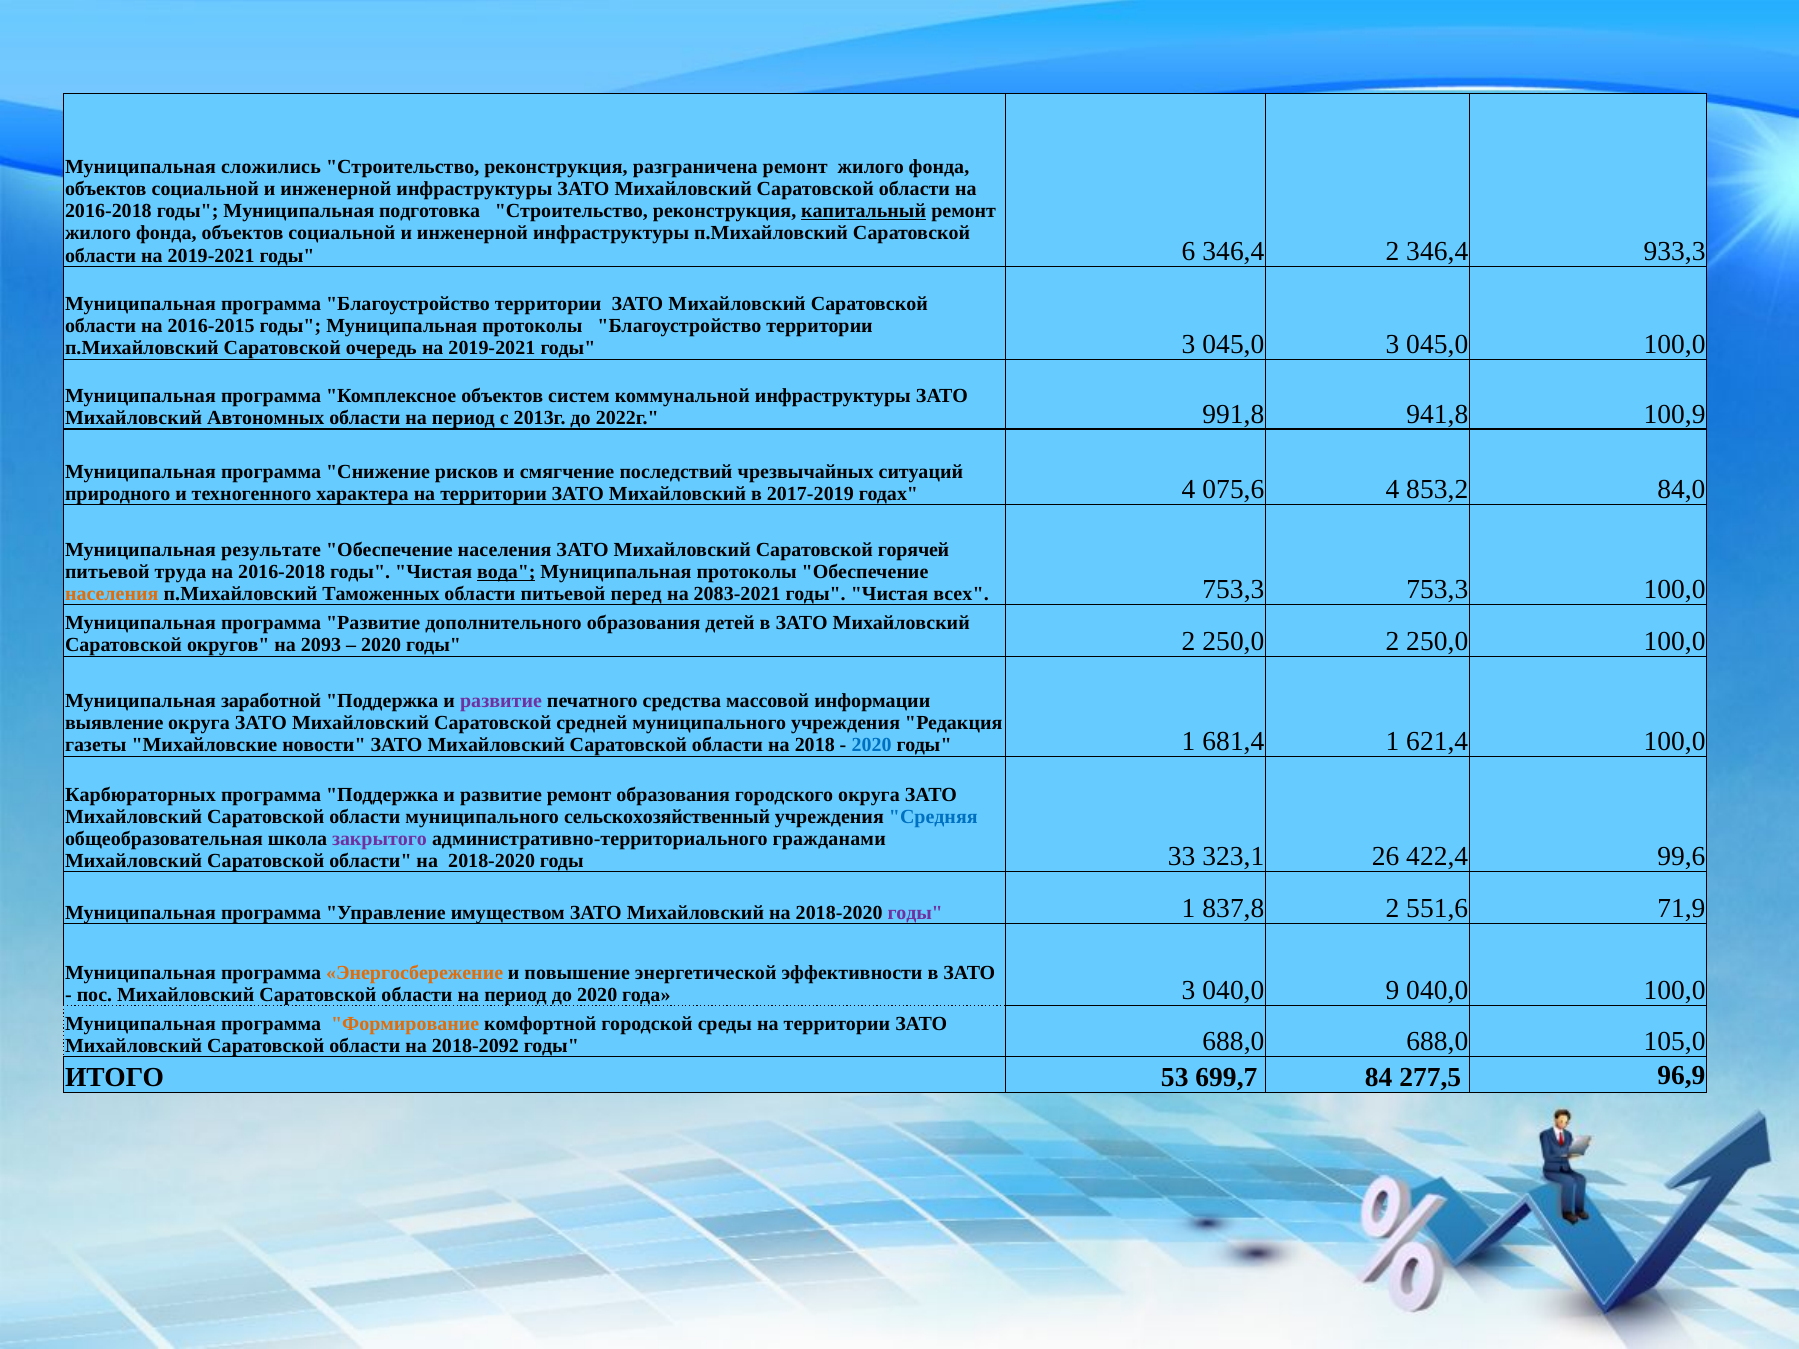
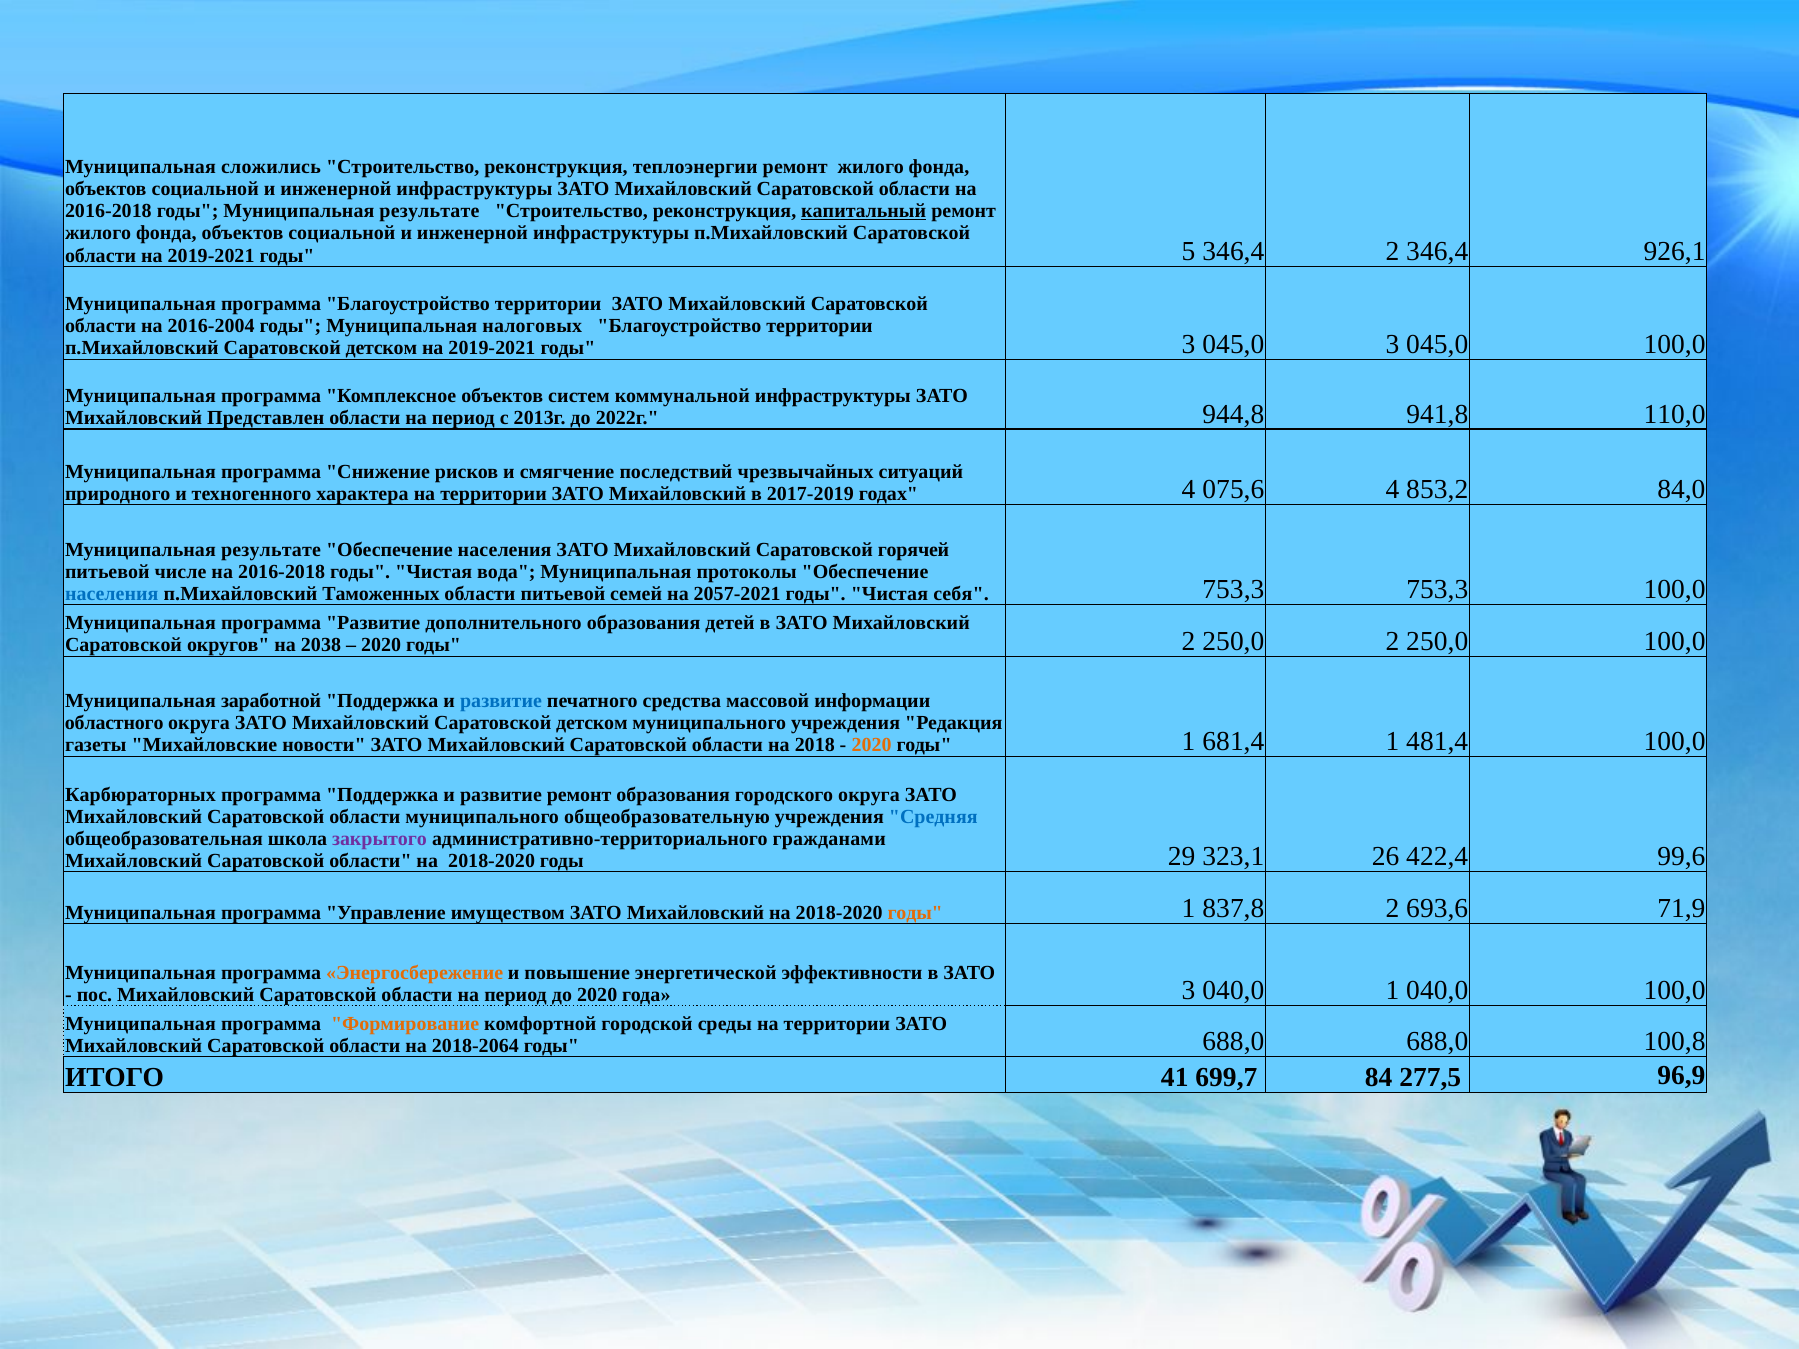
разграничена: разграничена -> теплоэнергии
годы Муниципальная подготовка: подготовка -> результате
6: 6 -> 5
933,3: 933,3 -> 926,1
2016-2015: 2016-2015 -> 2016-2004
годы Муниципальная протоколы: протоколы -> налоговых
п.Михайловский Саратовской очередь: очередь -> детском
Автономных: Автономных -> Представлен
991,8: 991,8 -> 944,8
100,9: 100,9 -> 110,0
труда: труда -> числе
вода underline: present -> none
населения at (112, 594) colour: orange -> blue
перед: перед -> семей
2083-2021: 2083-2021 -> 2057-2021
всех: всех -> себя
2093: 2093 -> 2038
развитие at (501, 701) colour: purple -> blue
выявление: выявление -> областного
Михайловский Саратовской средней: средней -> детском
2020 at (872, 746) colour: blue -> orange
621,4: 621,4 -> 481,4
сельскохозяйственный: сельскохозяйственный -> общеобразовательную
33: 33 -> 29
годы at (915, 913) colour: purple -> orange
551,6: 551,6 -> 693,6
040,0 9: 9 -> 1
2018-2092: 2018-2092 -> 2018-2064
105,0: 105,0 -> 100,8
53: 53 -> 41
